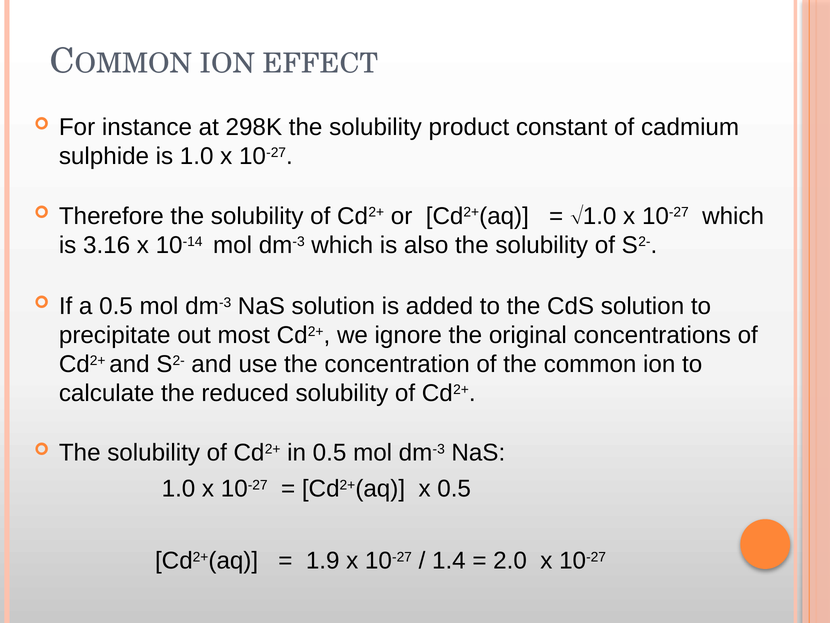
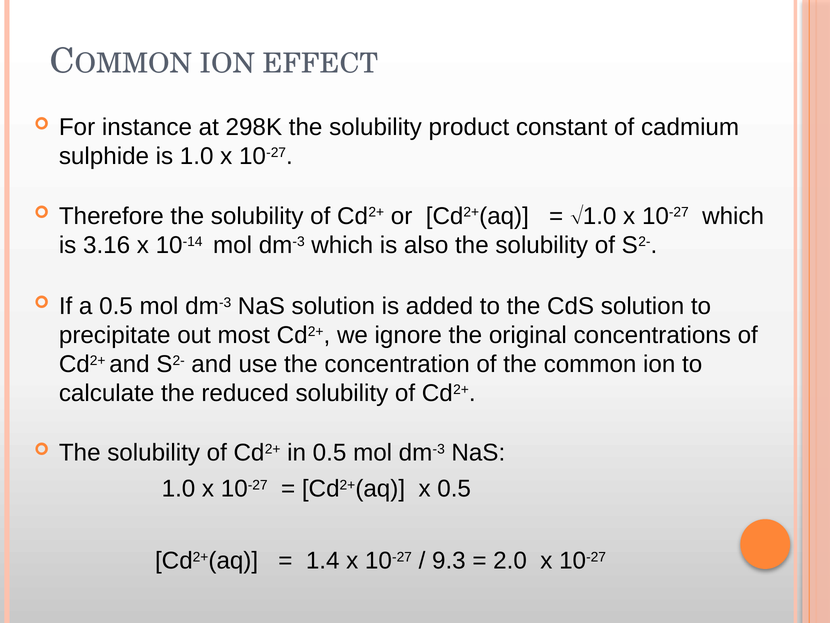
1.9: 1.9 -> 1.4
1.4: 1.4 -> 9.3
